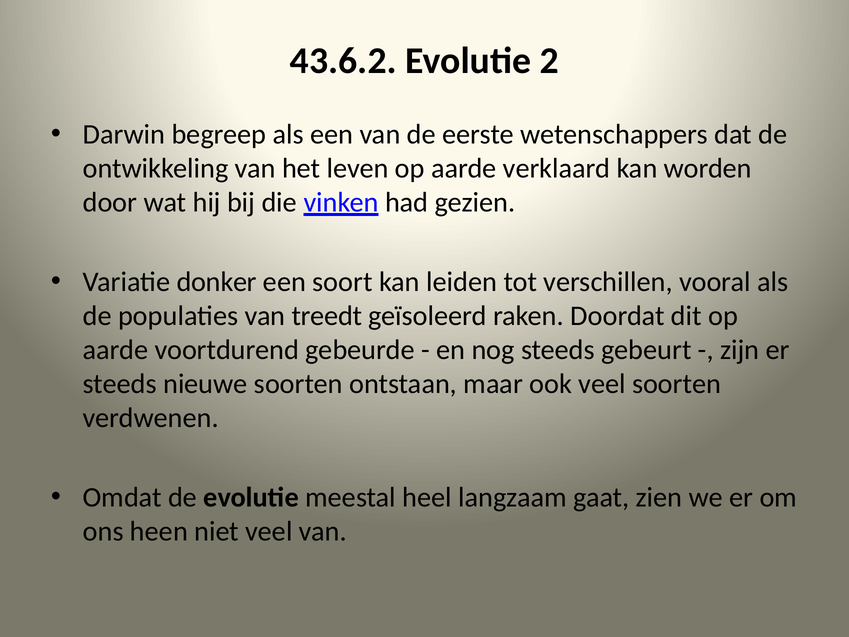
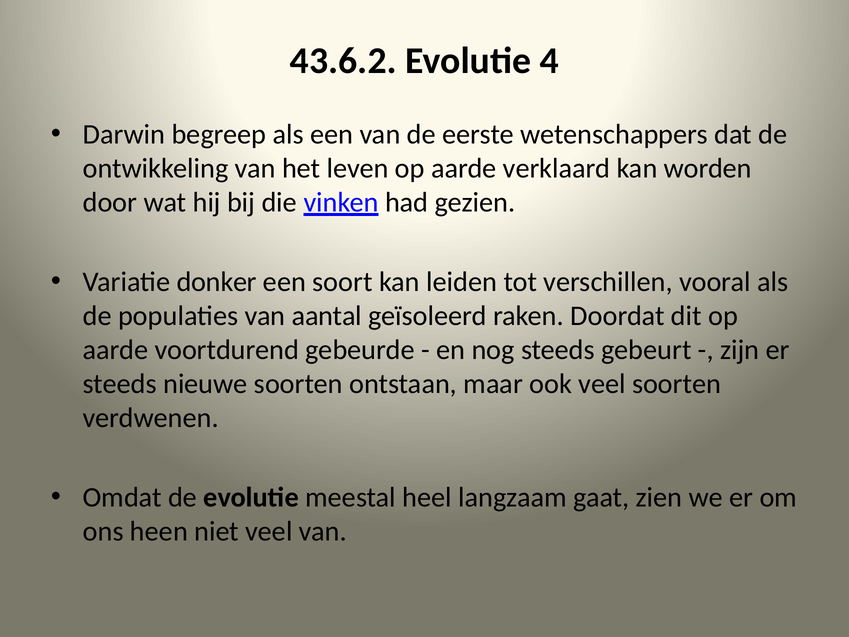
2: 2 -> 4
treedt: treedt -> aantal
